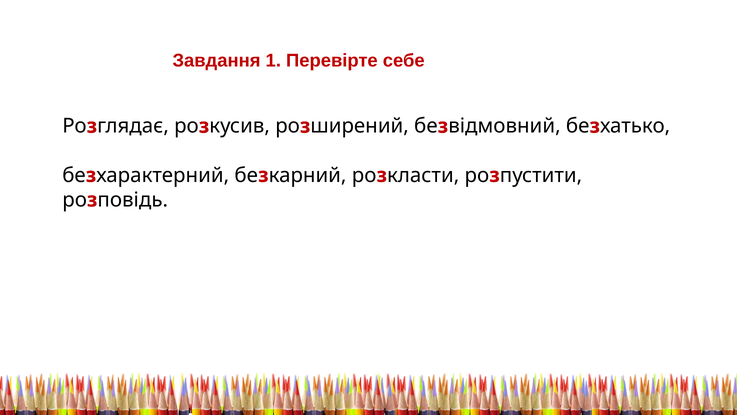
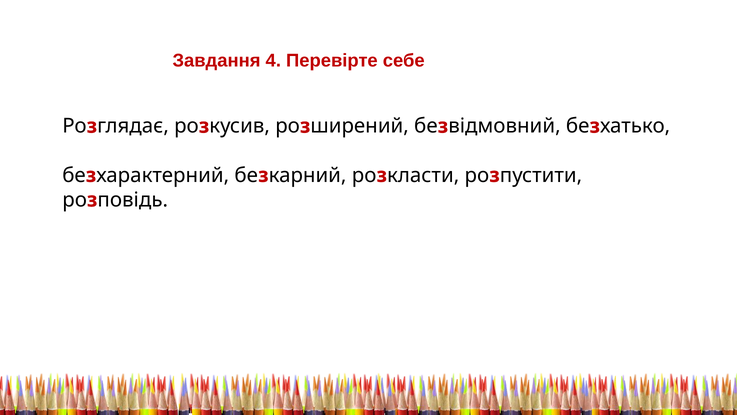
1: 1 -> 4
